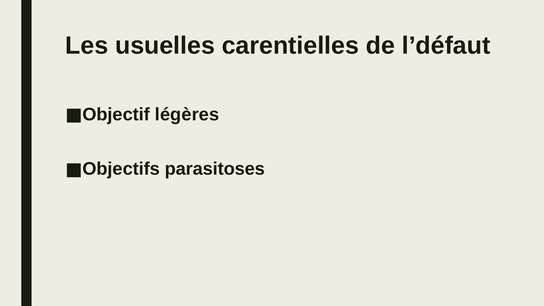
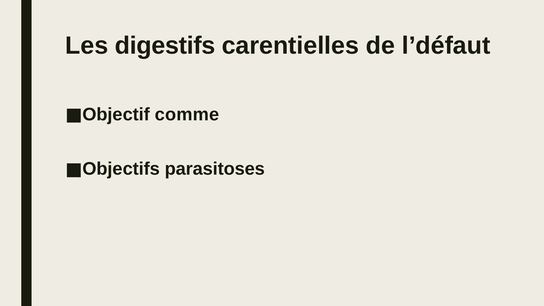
usuelles: usuelles -> digestifs
légères: légères -> comme
